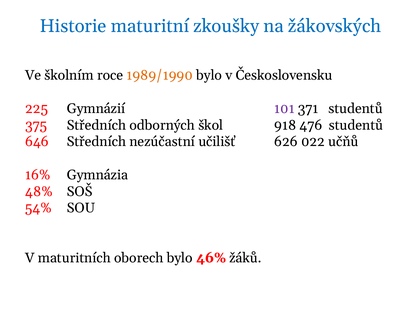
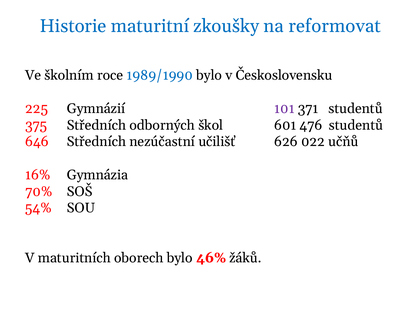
žákovských: žákovských -> reformovat
1989/1990 colour: orange -> blue
918: 918 -> 601
48%: 48% -> 70%
